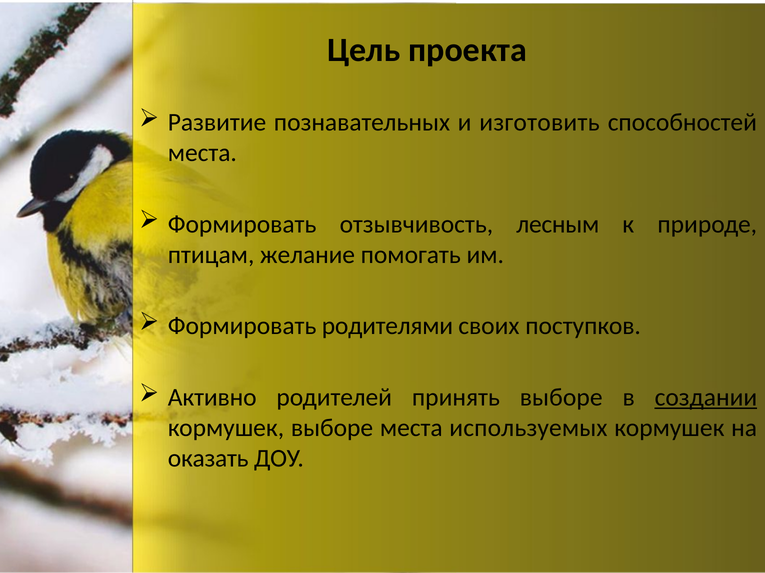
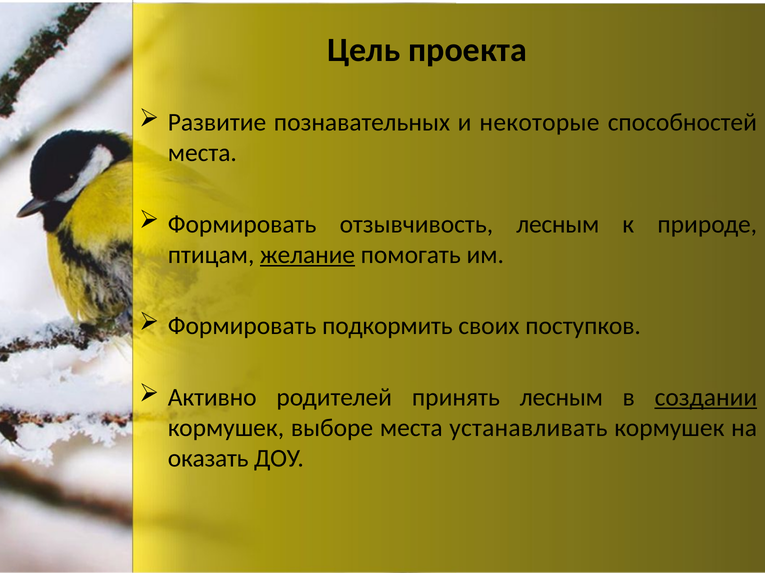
изготовить: изготовить -> некоторые
желание underline: none -> present
родителями: родителями -> подкормить
принять выборе: выборе -> лесным
используемых: используемых -> устанавливать
